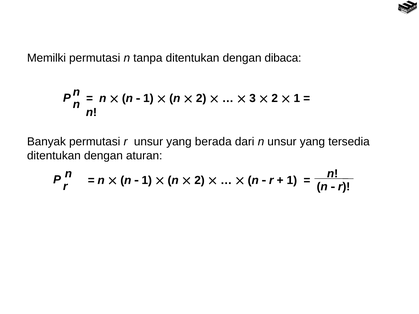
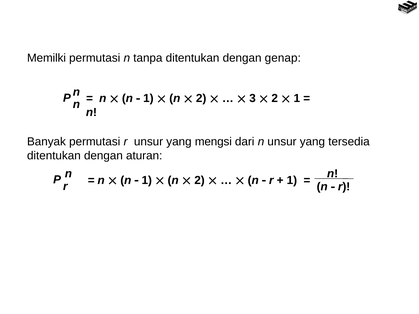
dibaca: dibaca -> genap
berada: berada -> mengsi
